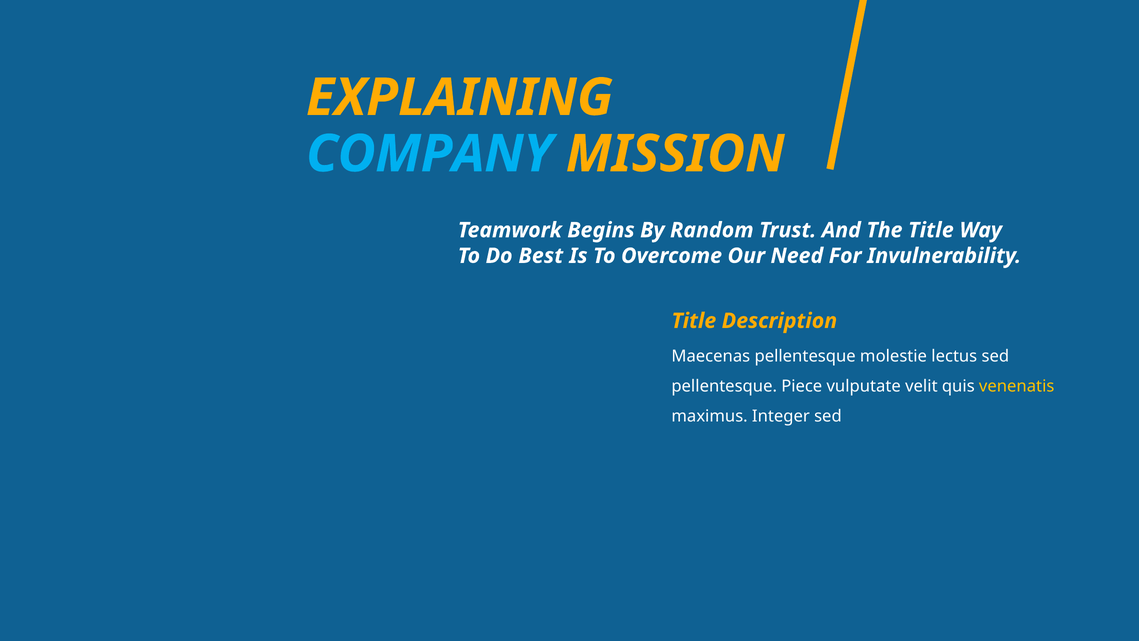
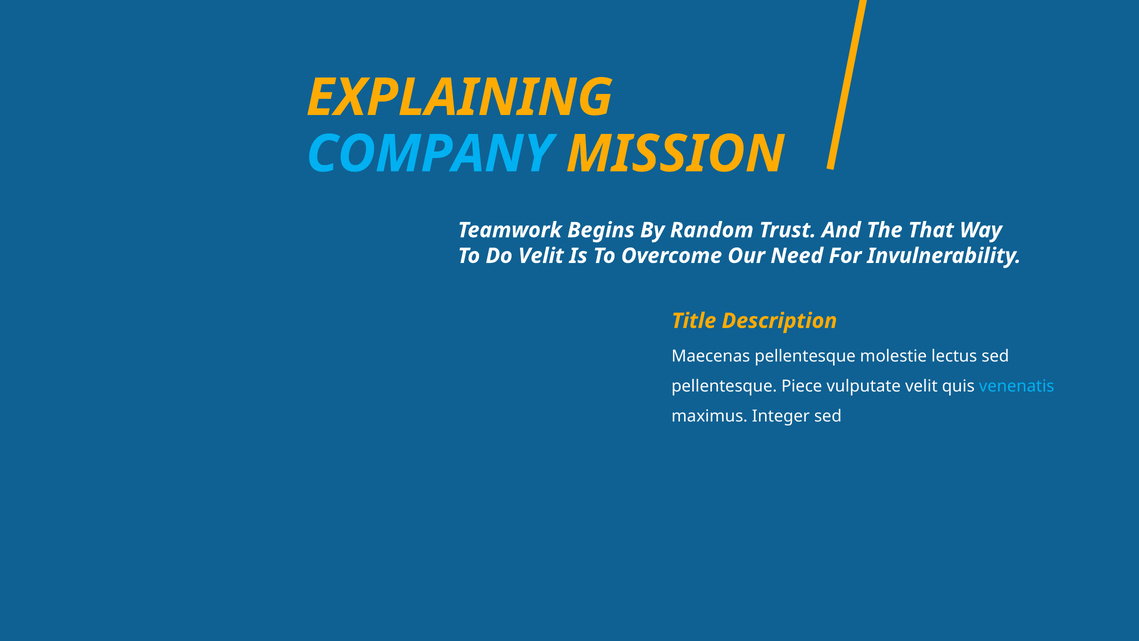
The Title: Title -> That
Do Best: Best -> Velit
venenatis colour: yellow -> light blue
